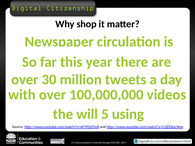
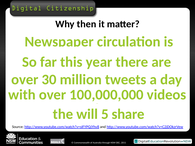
shop: shop -> then
using: using -> share
